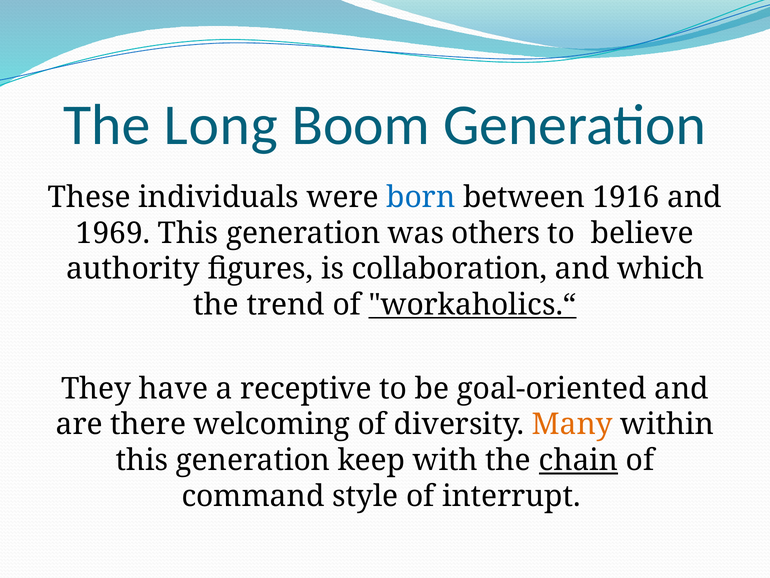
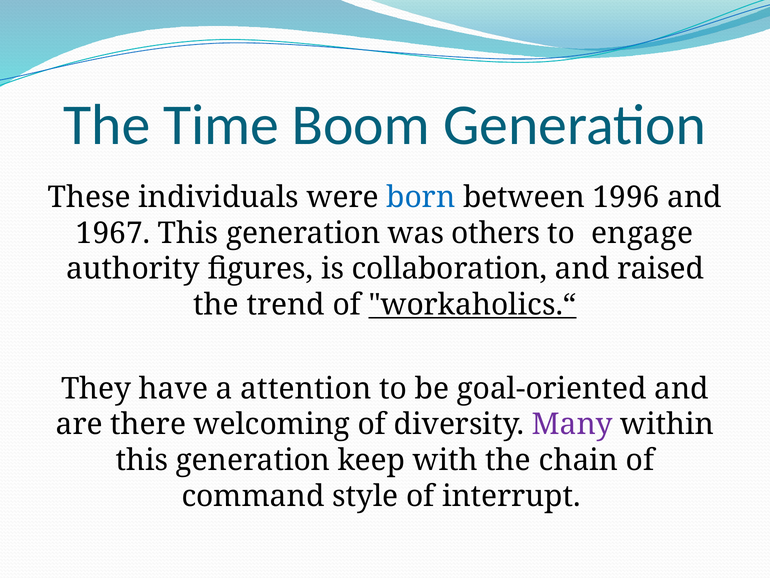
Long: Long -> Time
1916: 1916 -> 1996
1969: 1969 -> 1967
believe: believe -> engage
which: which -> raised
receptive: receptive -> attention
Many colour: orange -> purple
chain underline: present -> none
